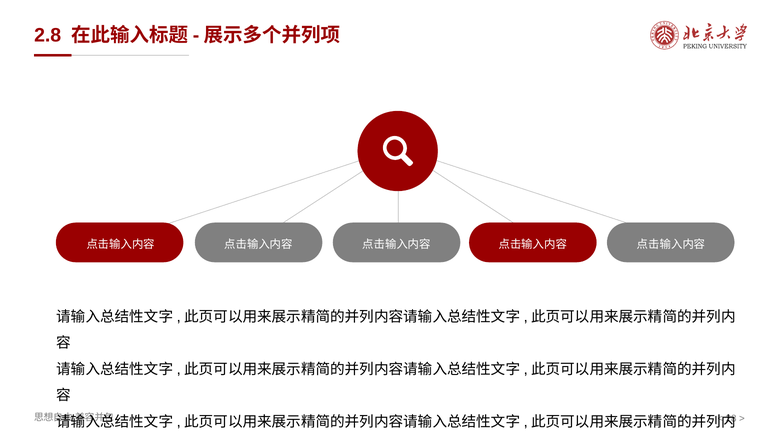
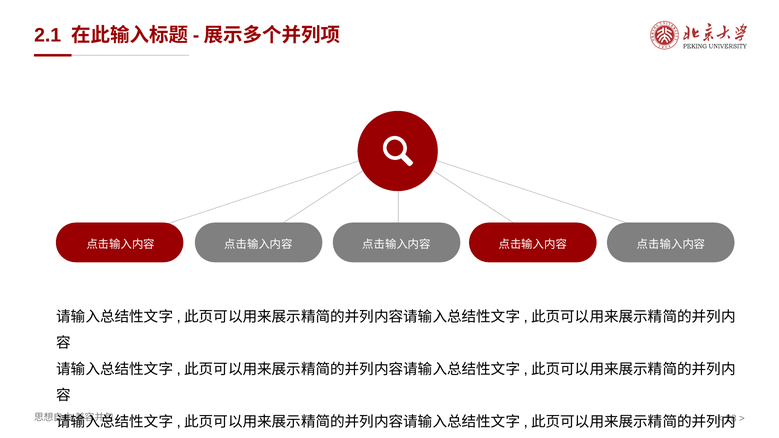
2.8: 2.8 -> 2.1
